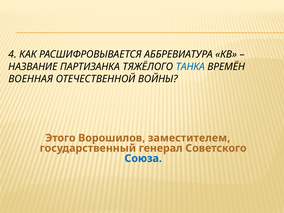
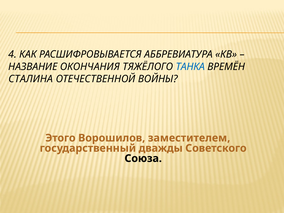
ПАРТИЗАНКА: ПАРТИЗАНКА -> ОКОНЧАНИЯ
ВОЕННАЯ: ВОЕННАЯ -> СТАЛИНА
генерал: генерал -> дважды
Союза colour: blue -> black
